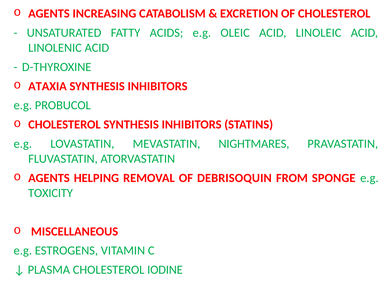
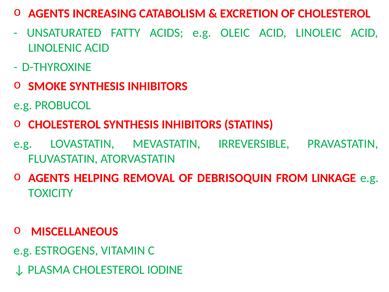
ATAXIA: ATAXIA -> SMOKE
NIGHTMARES: NIGHTMARES -> IRREVERSIBLE
SPONGE: SPONGE -> LINKAGE
